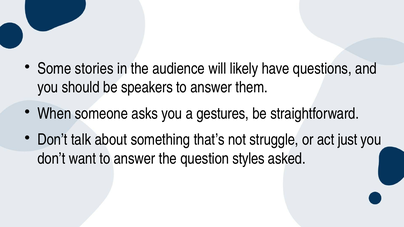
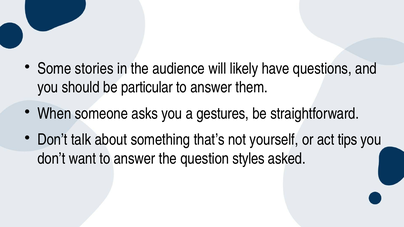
speakers: speakers -> particular
struggle: struggle -> yourself
just: just -> tips
